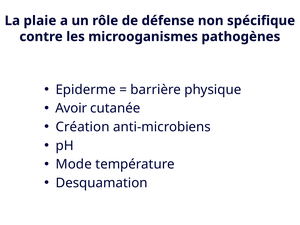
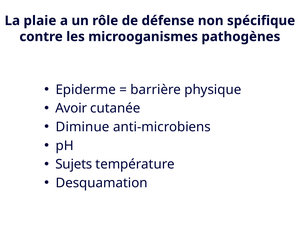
Création: Création -> Diminue
Mode: Mode -> Sujets
